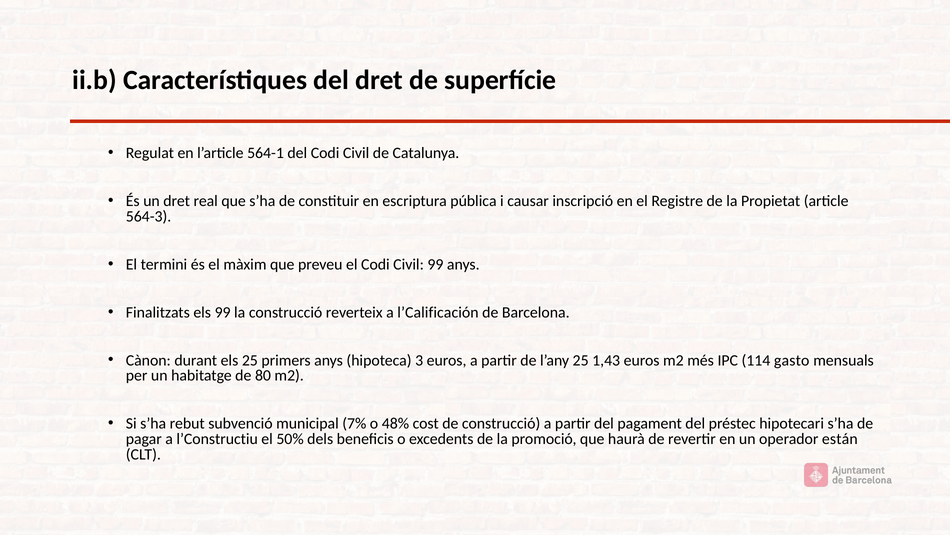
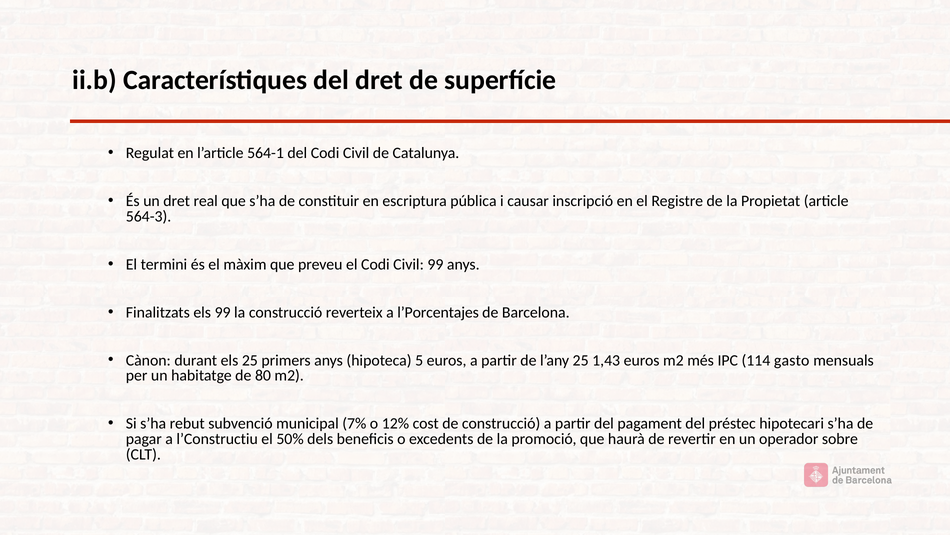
l’Calificación: l’Calificación -> l’Porcentajes
3: 3 -> 5
48%: 48% -> 12%
están: están -> sobre
